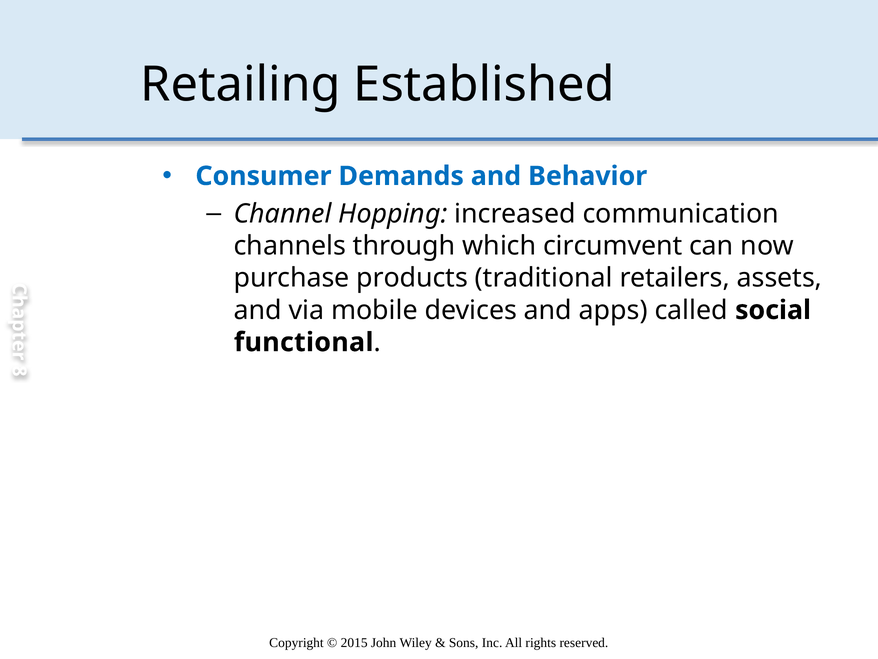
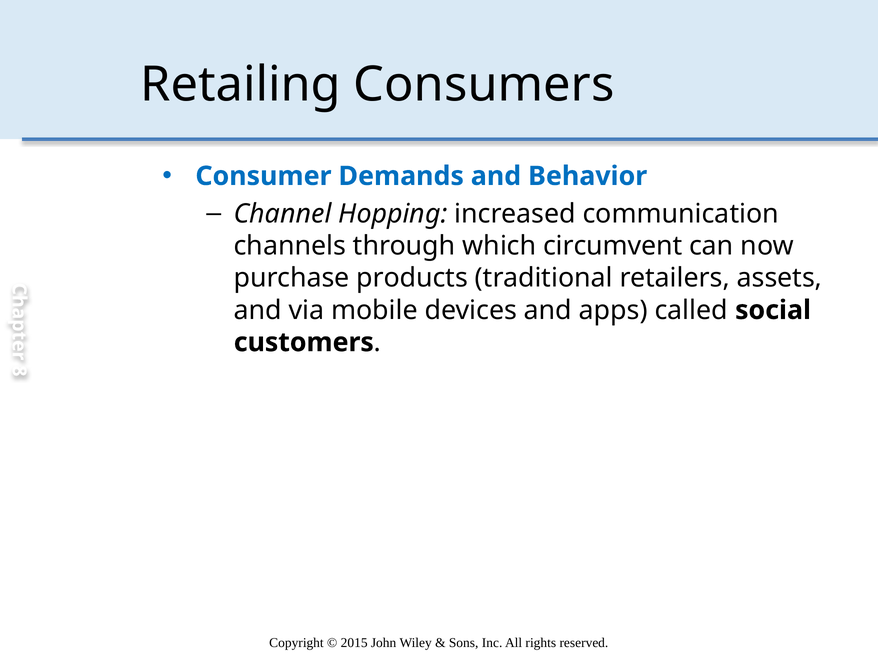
Established: Established -> Consumers
functional: functional -> customers
